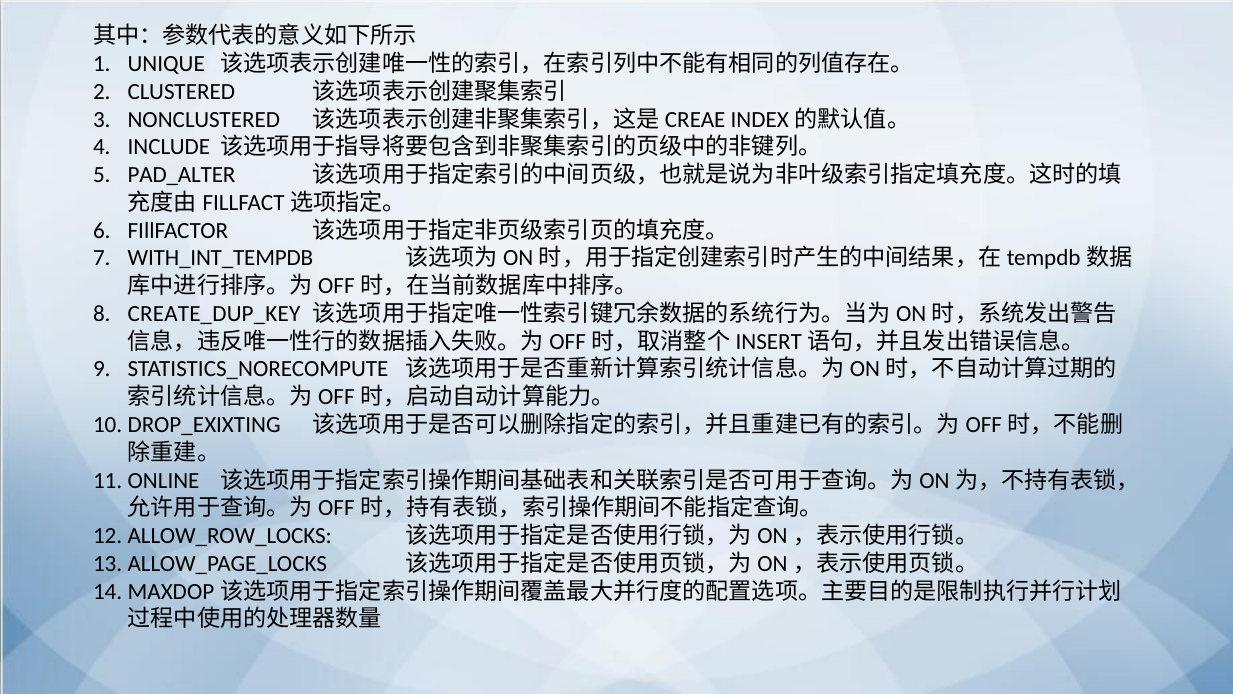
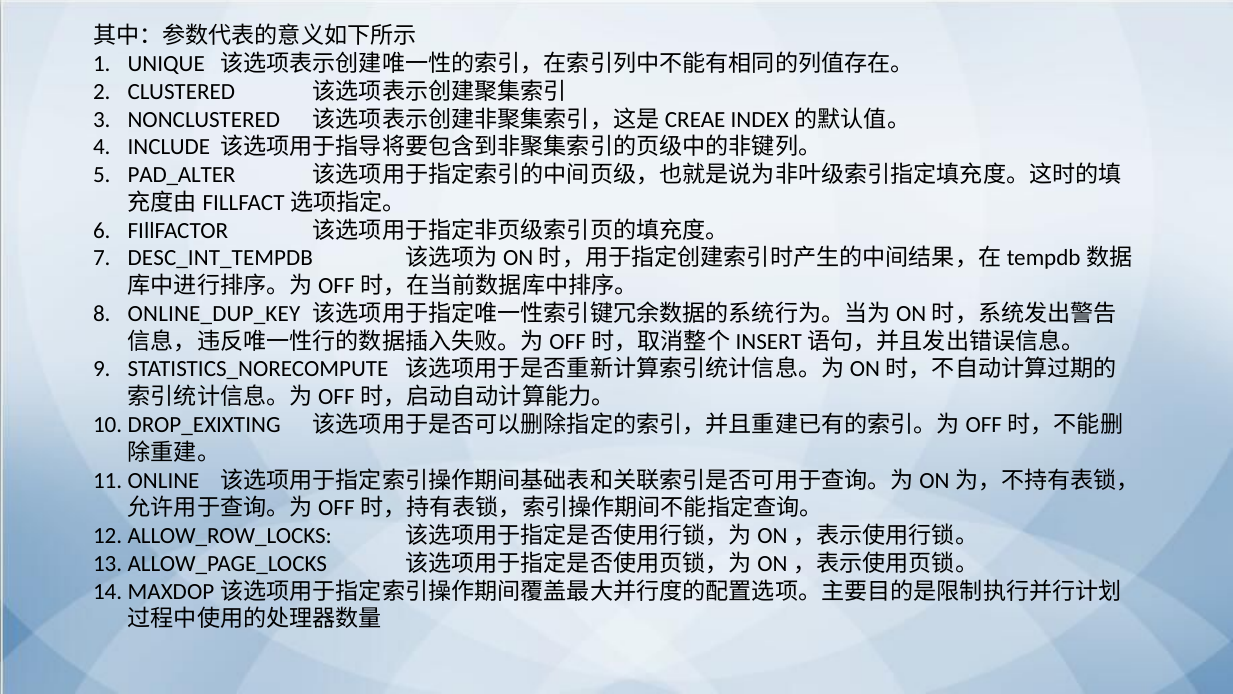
WITH_INT_TEMPDB: WITH_INT_TEMPDB -> DESC_INT_TEMPDB
CREATE_DUP_KEY: CREATE_DUP_KEY -> ONLINE_DUP_KEY
